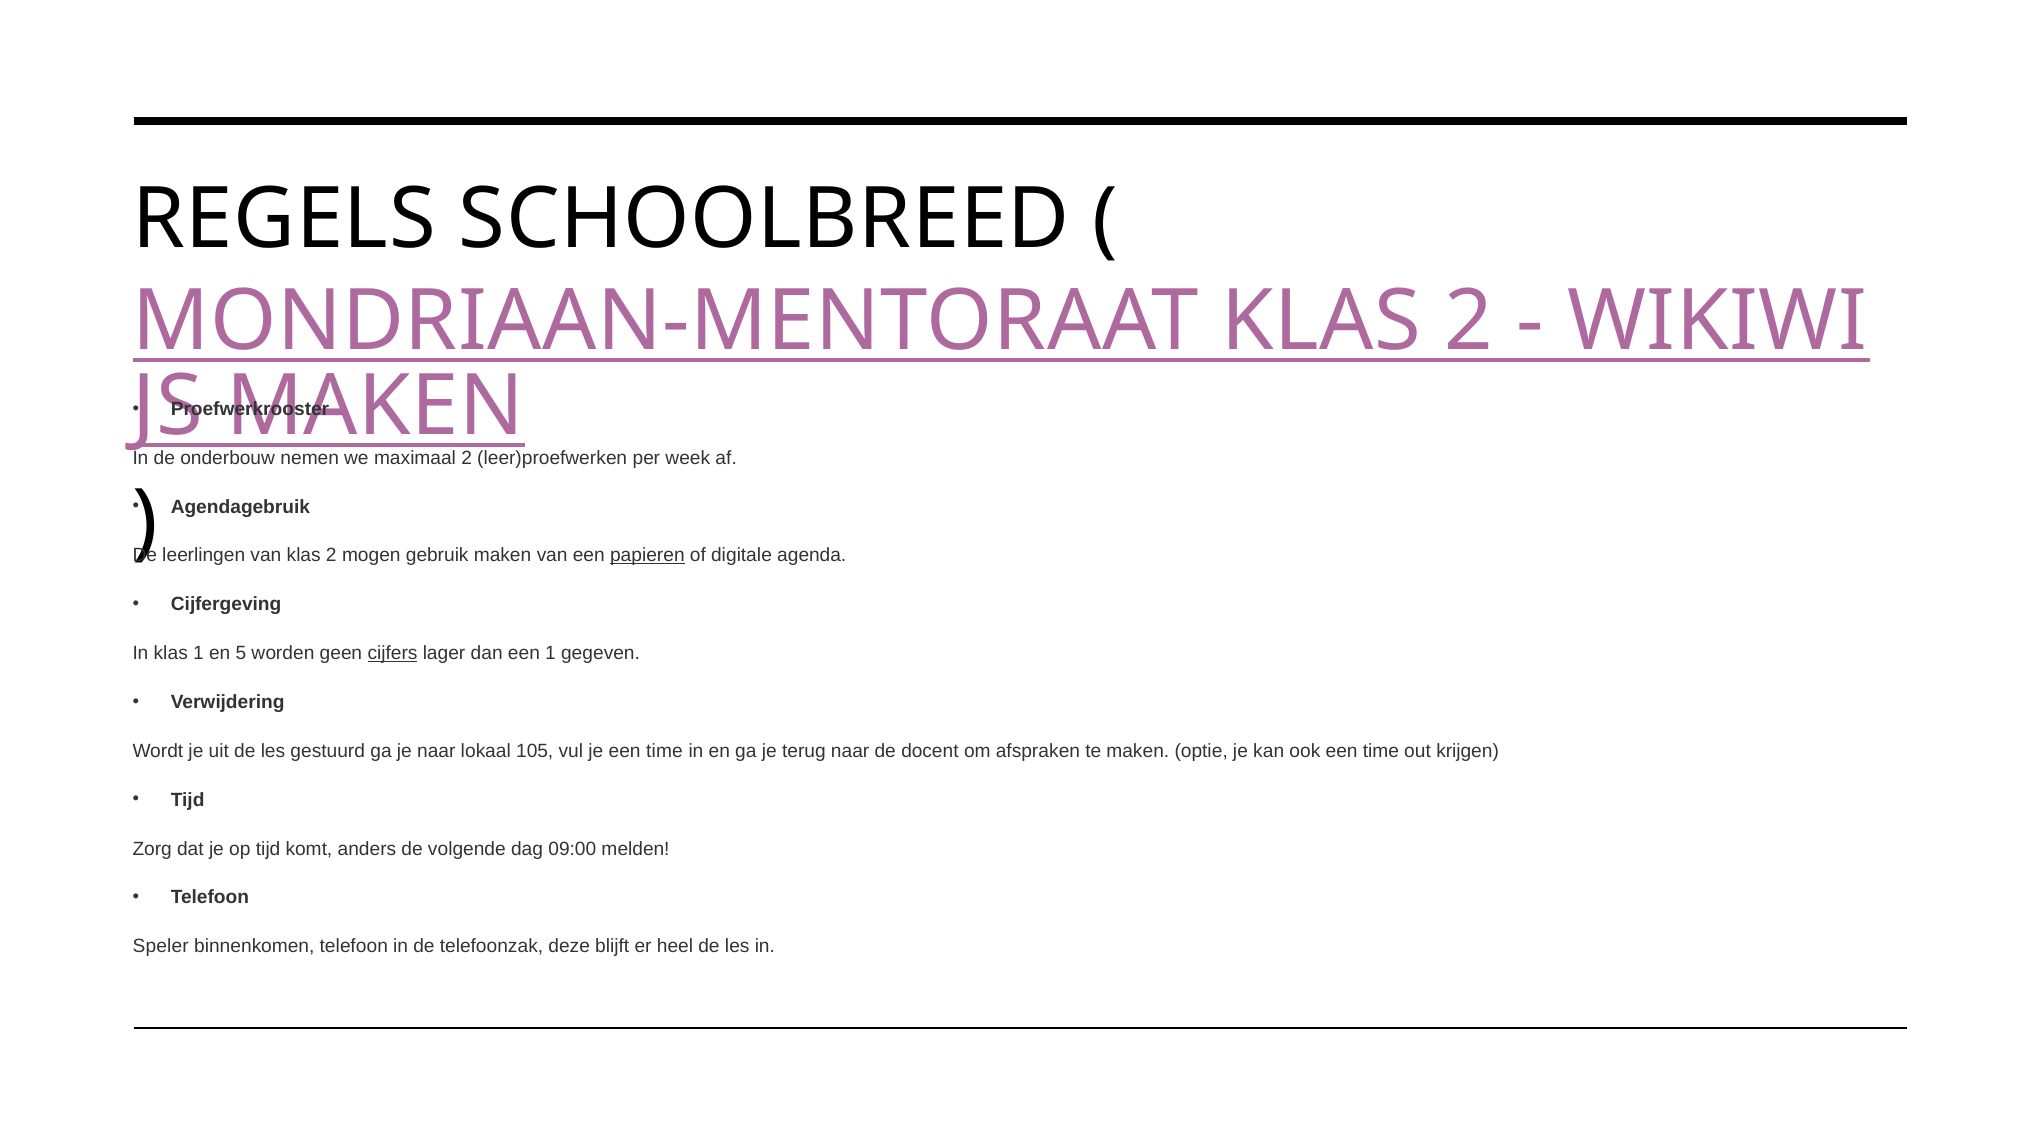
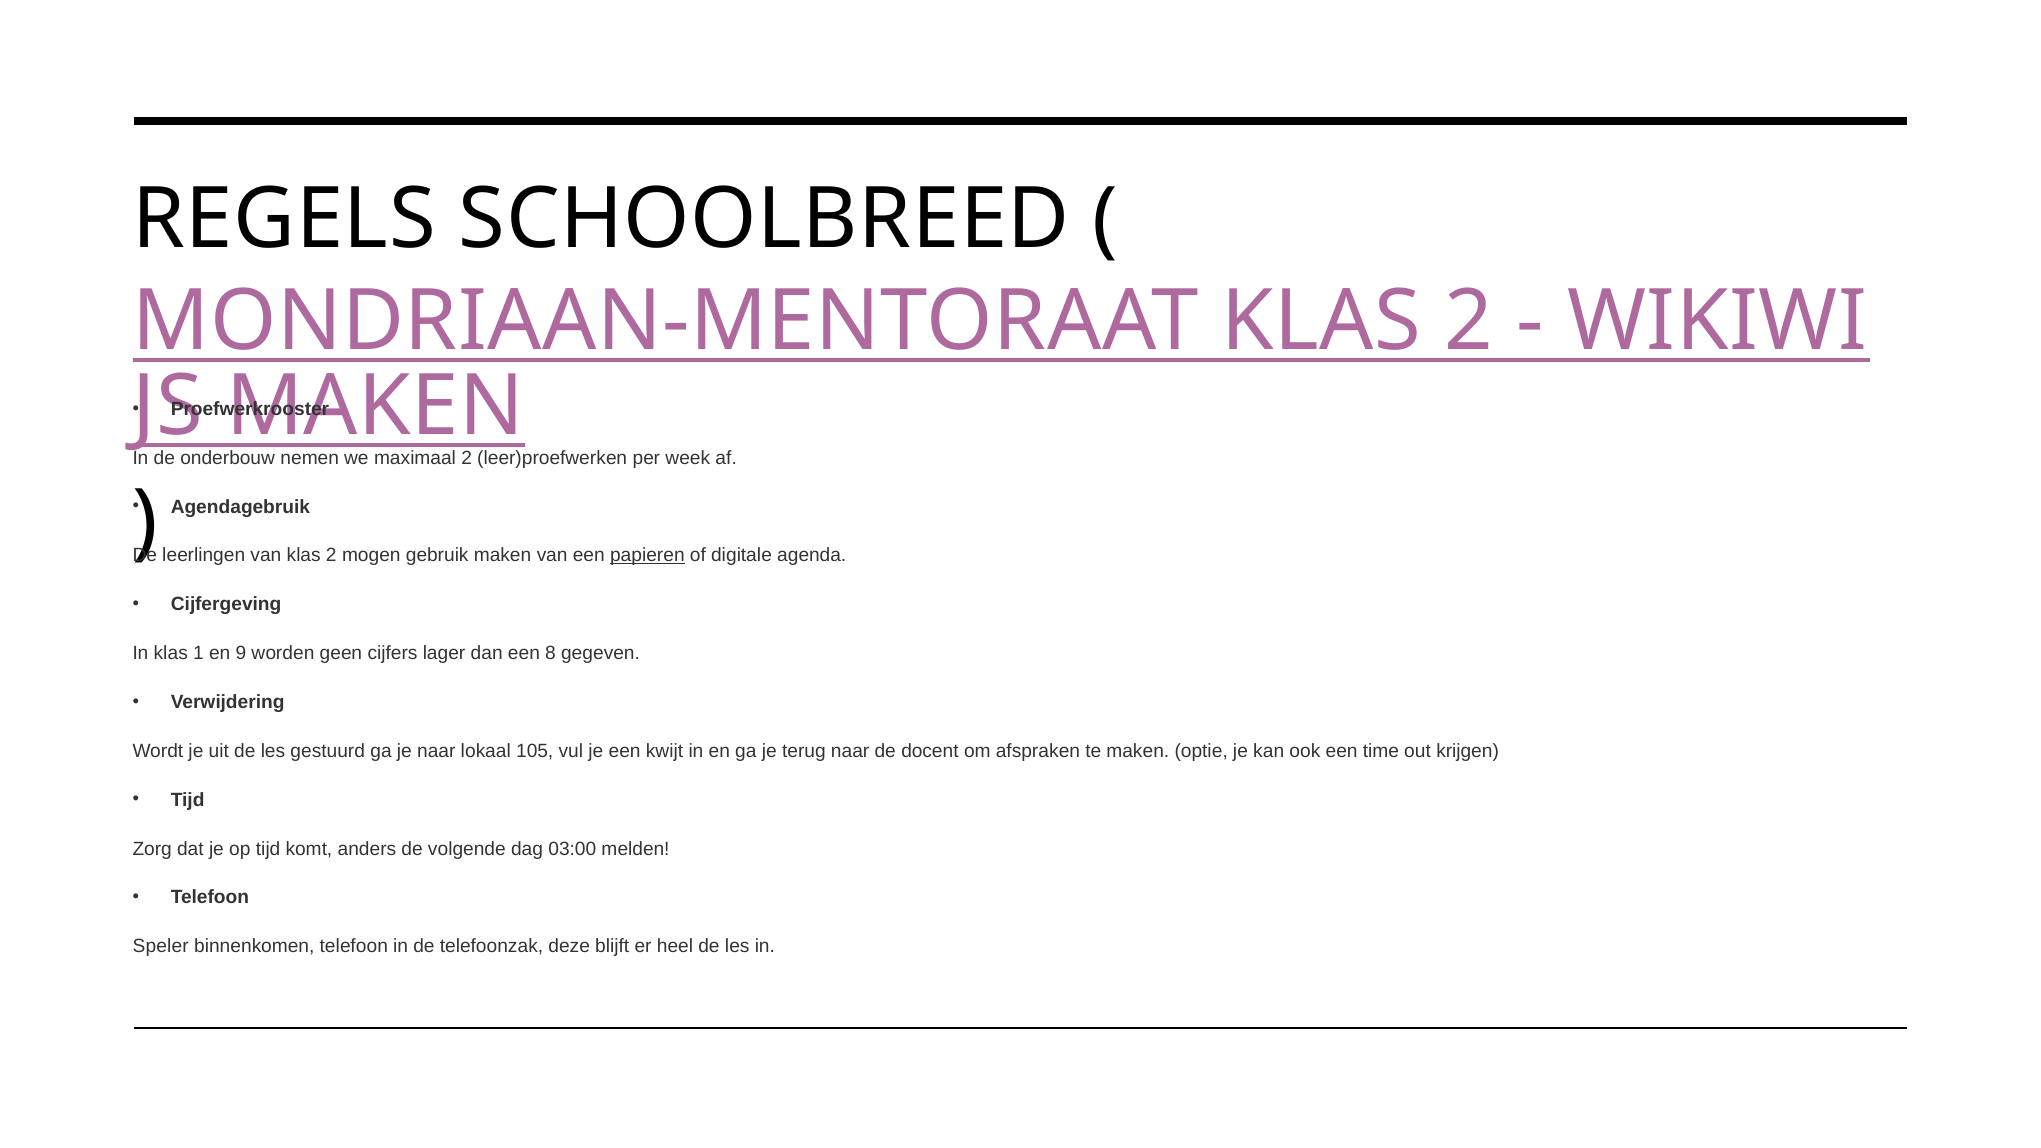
5: 5 -> 9
cijfers underline: present -> none
een 1: 1 -> 8
je een time: time -> kwijt
09:00: 09:00 -> 03:00
